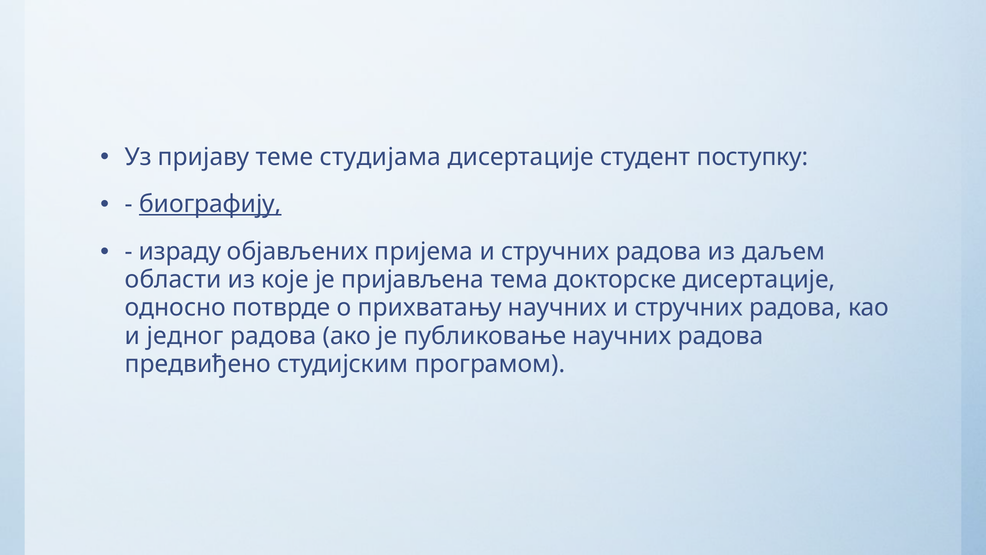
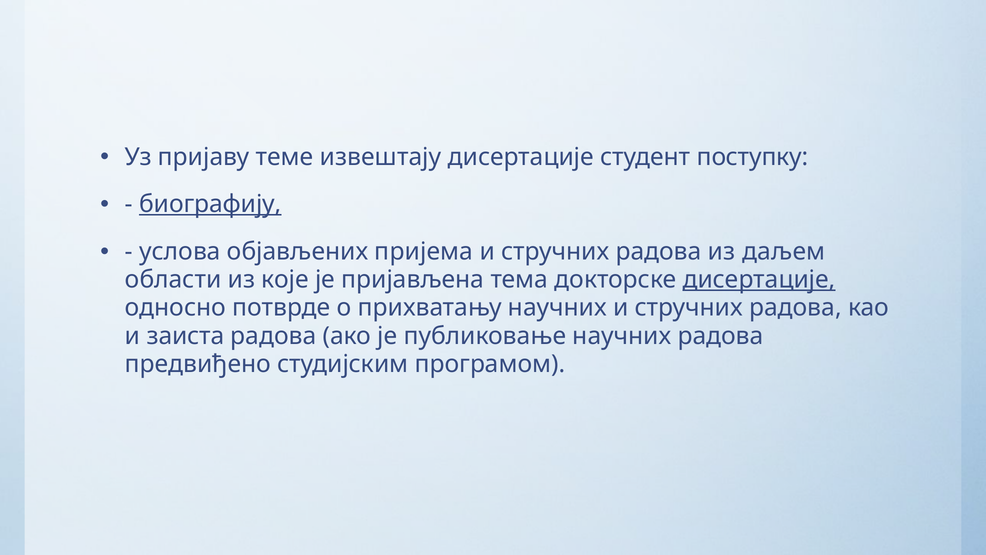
студијама: студијама -> извештају
израду: израду -> услова
дисертације at (759, 280) underline: none -> present
једног: једног -> заиста
